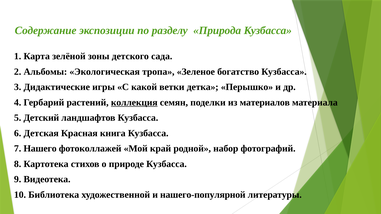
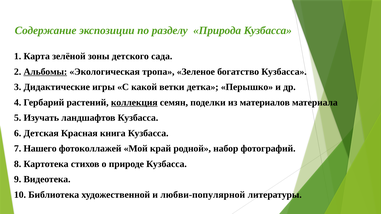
Альбомы underline: none -> present
Детский: Детский -> Изучать
нашего-популярной: нашего-популярной -> любви-популярной
